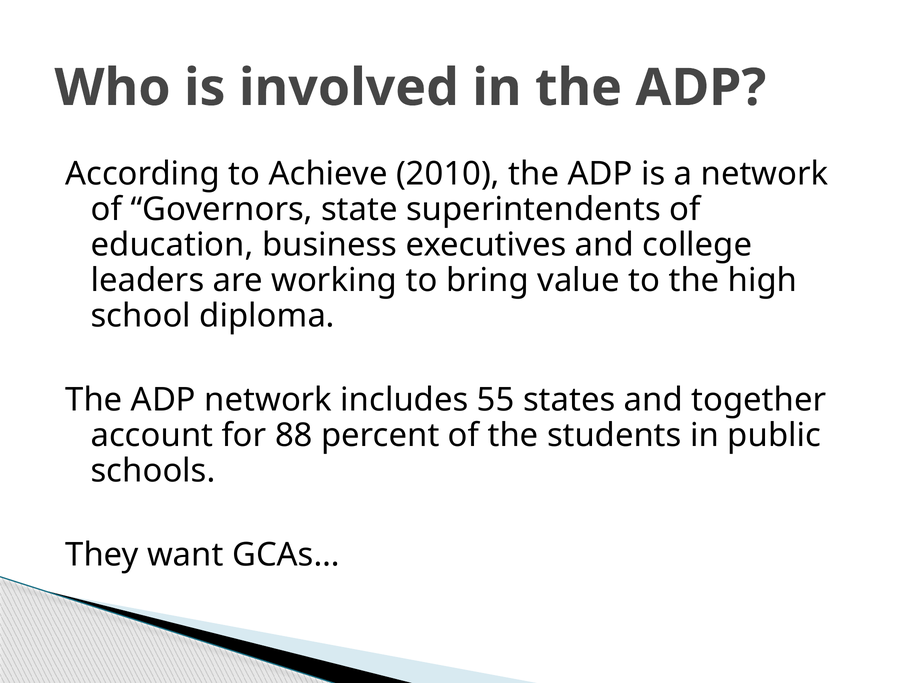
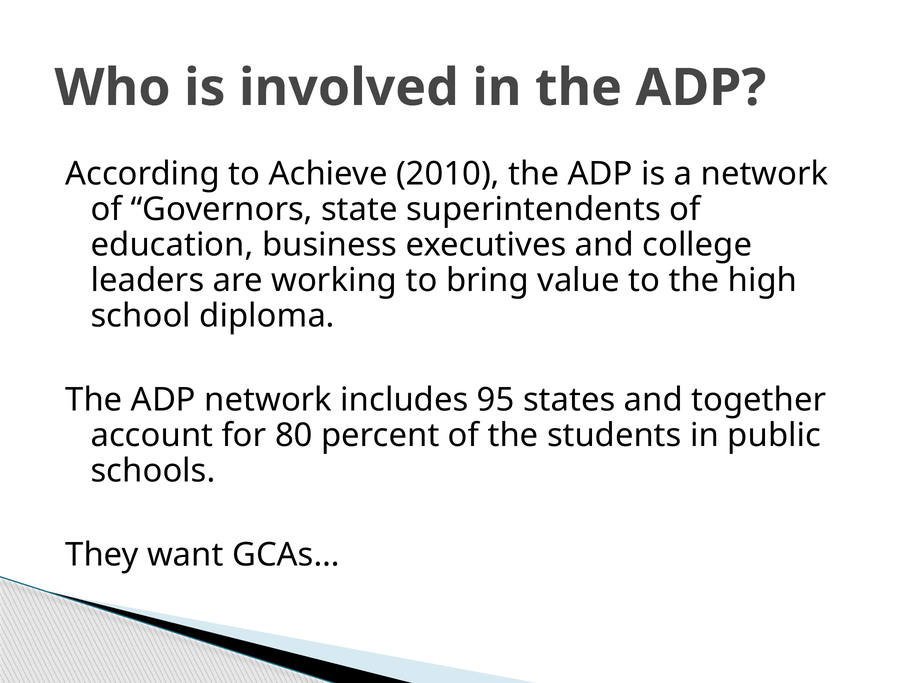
55: 55 -> 95
88: 88 -> 80
